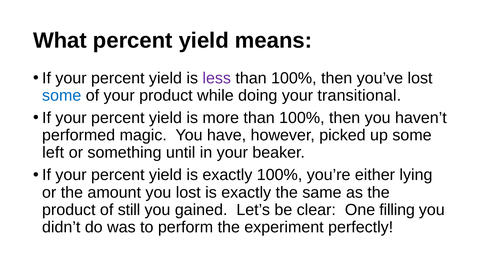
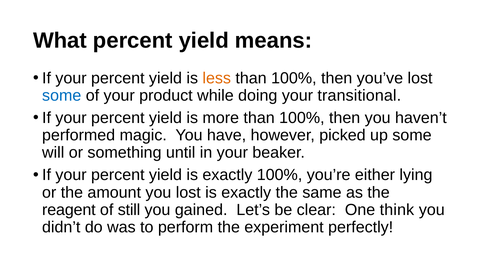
less colour: purple -> orange
left: left -> will
product at (69, 209): product -> reagent
filling: filling -> think
